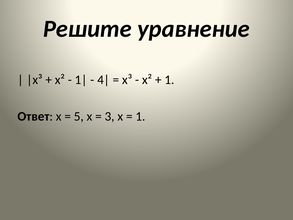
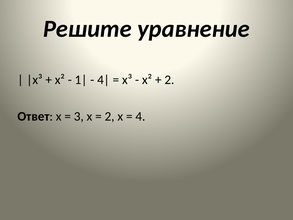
1 at (169, 80): 1 -> 2
5: 5 -> 3
3 at (110, 116): 3 -> 2
1 at (141, 116): 1 -> 4
